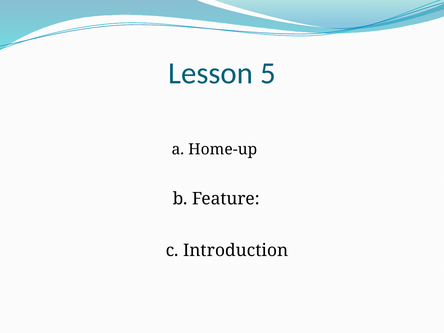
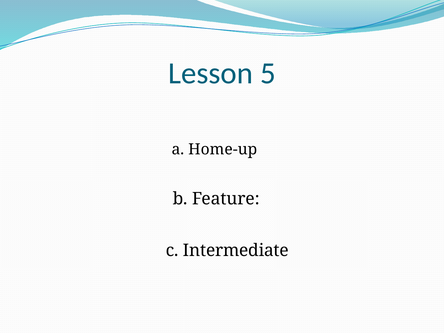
Introduction: Introduction -> Intermediate
